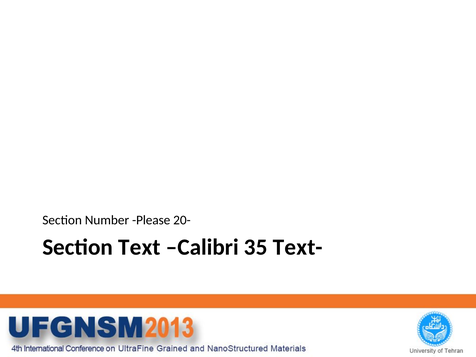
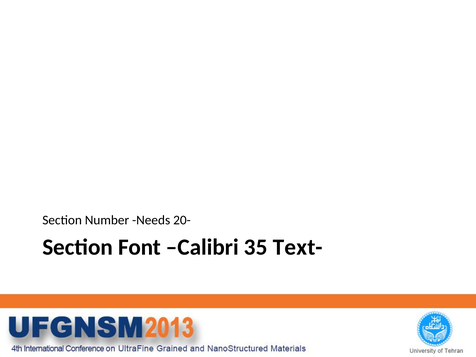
Please: Please -> Needs
Text: Text -> Font
